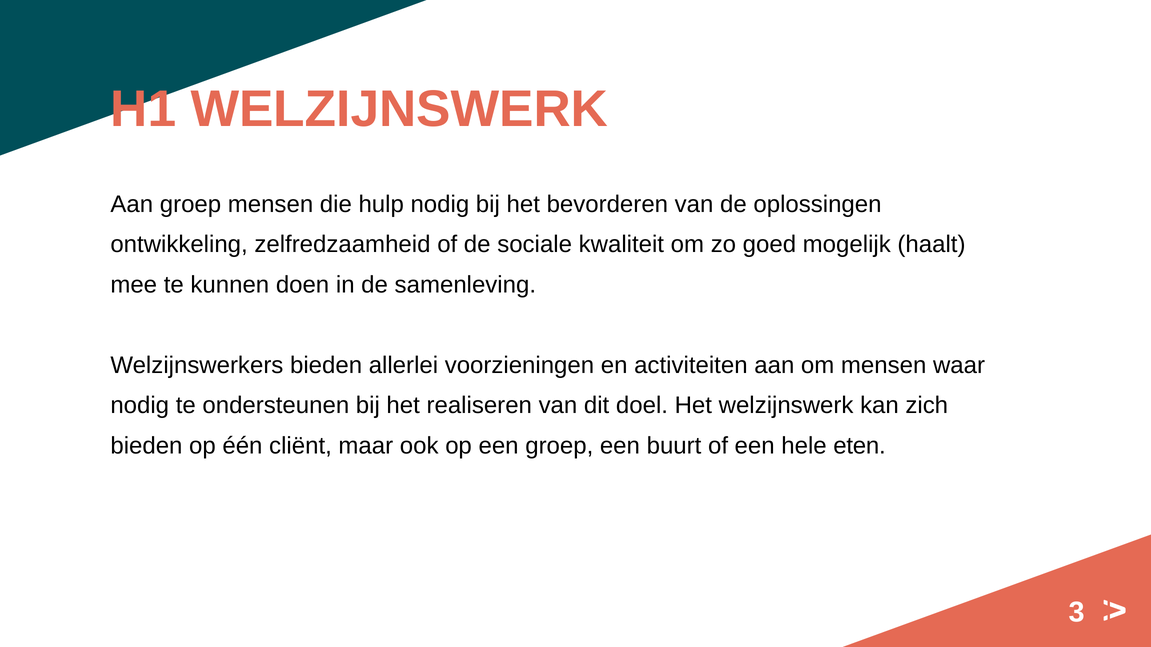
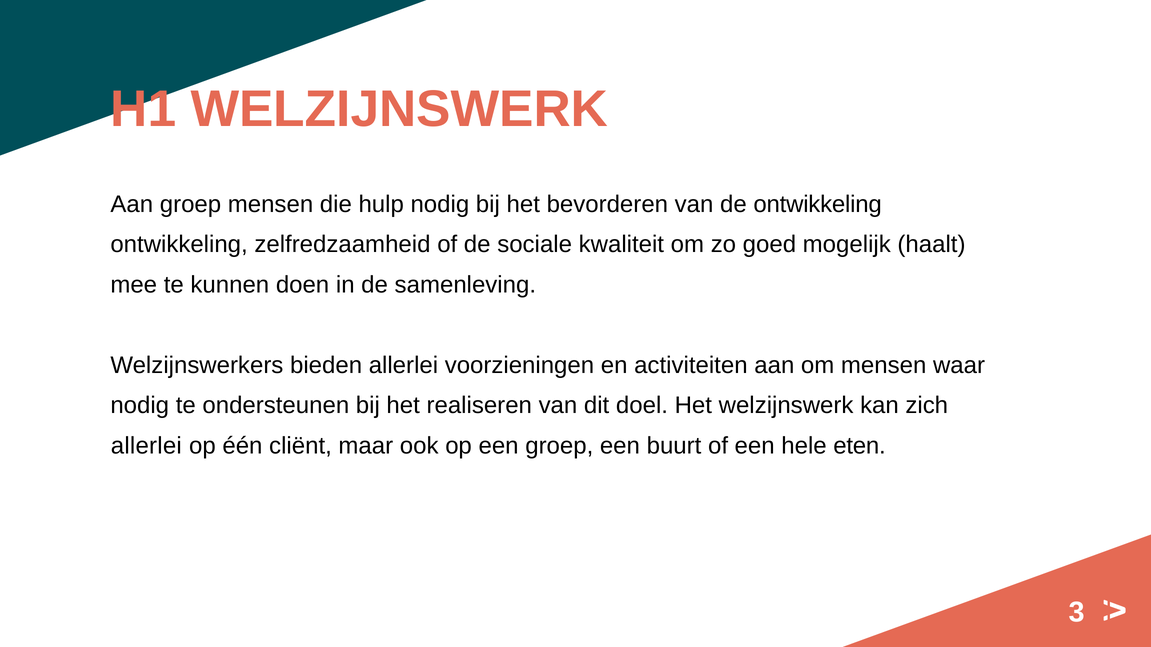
de oplossingen: oplossingen -> ontwikkeling
bieden at (146, 446): bieden -> allerlei
